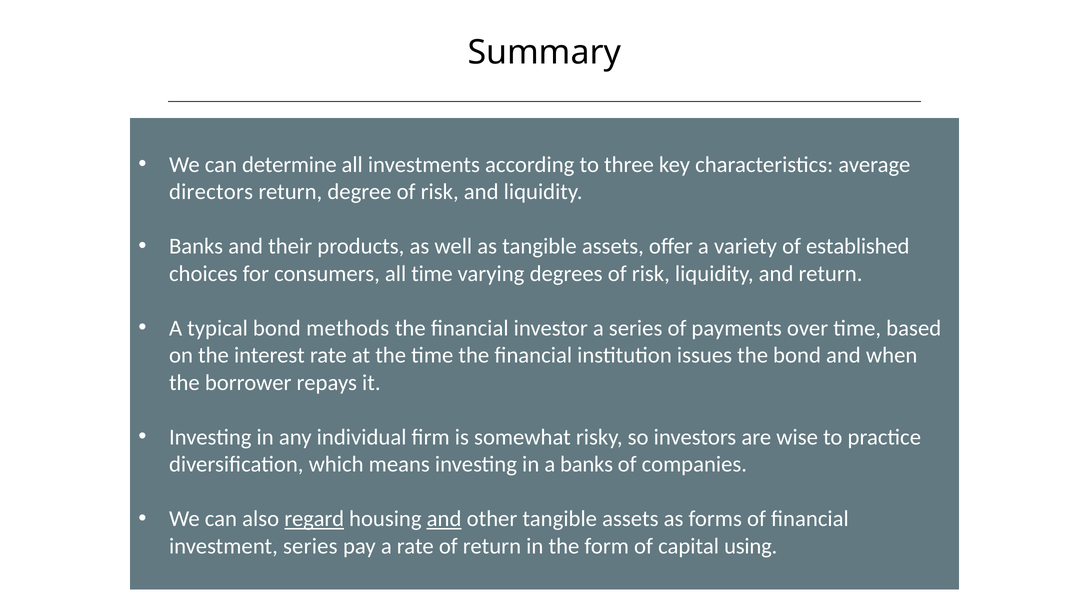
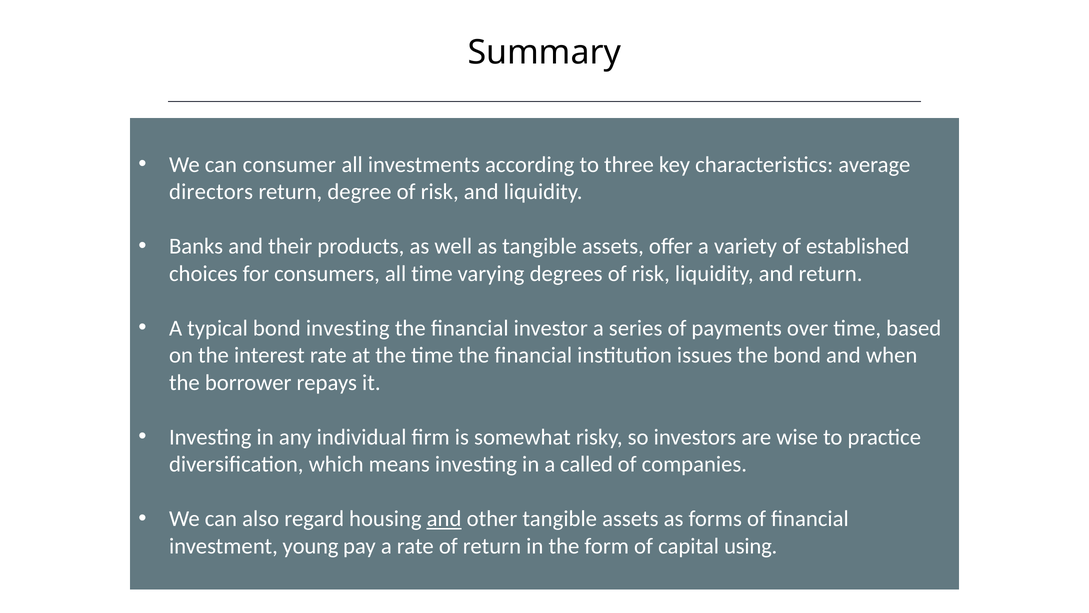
determine: determine -> consumer
bond methods: methods -> investing
a banks: banks -> called
regard underline: present -> none
investment series: series -> young
